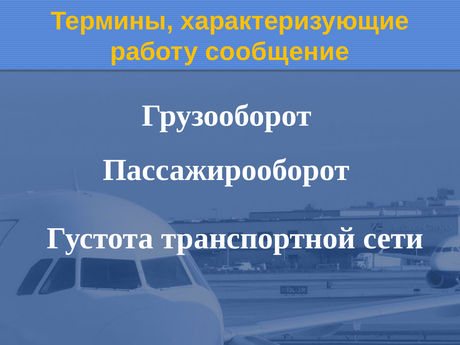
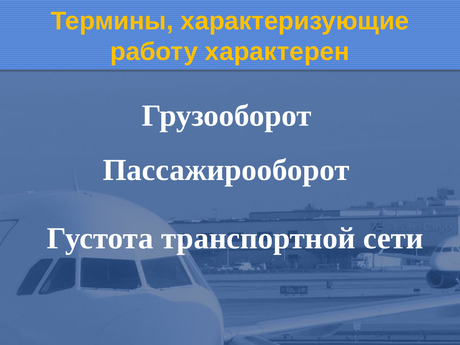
сообщение: сообщение -> характерен
